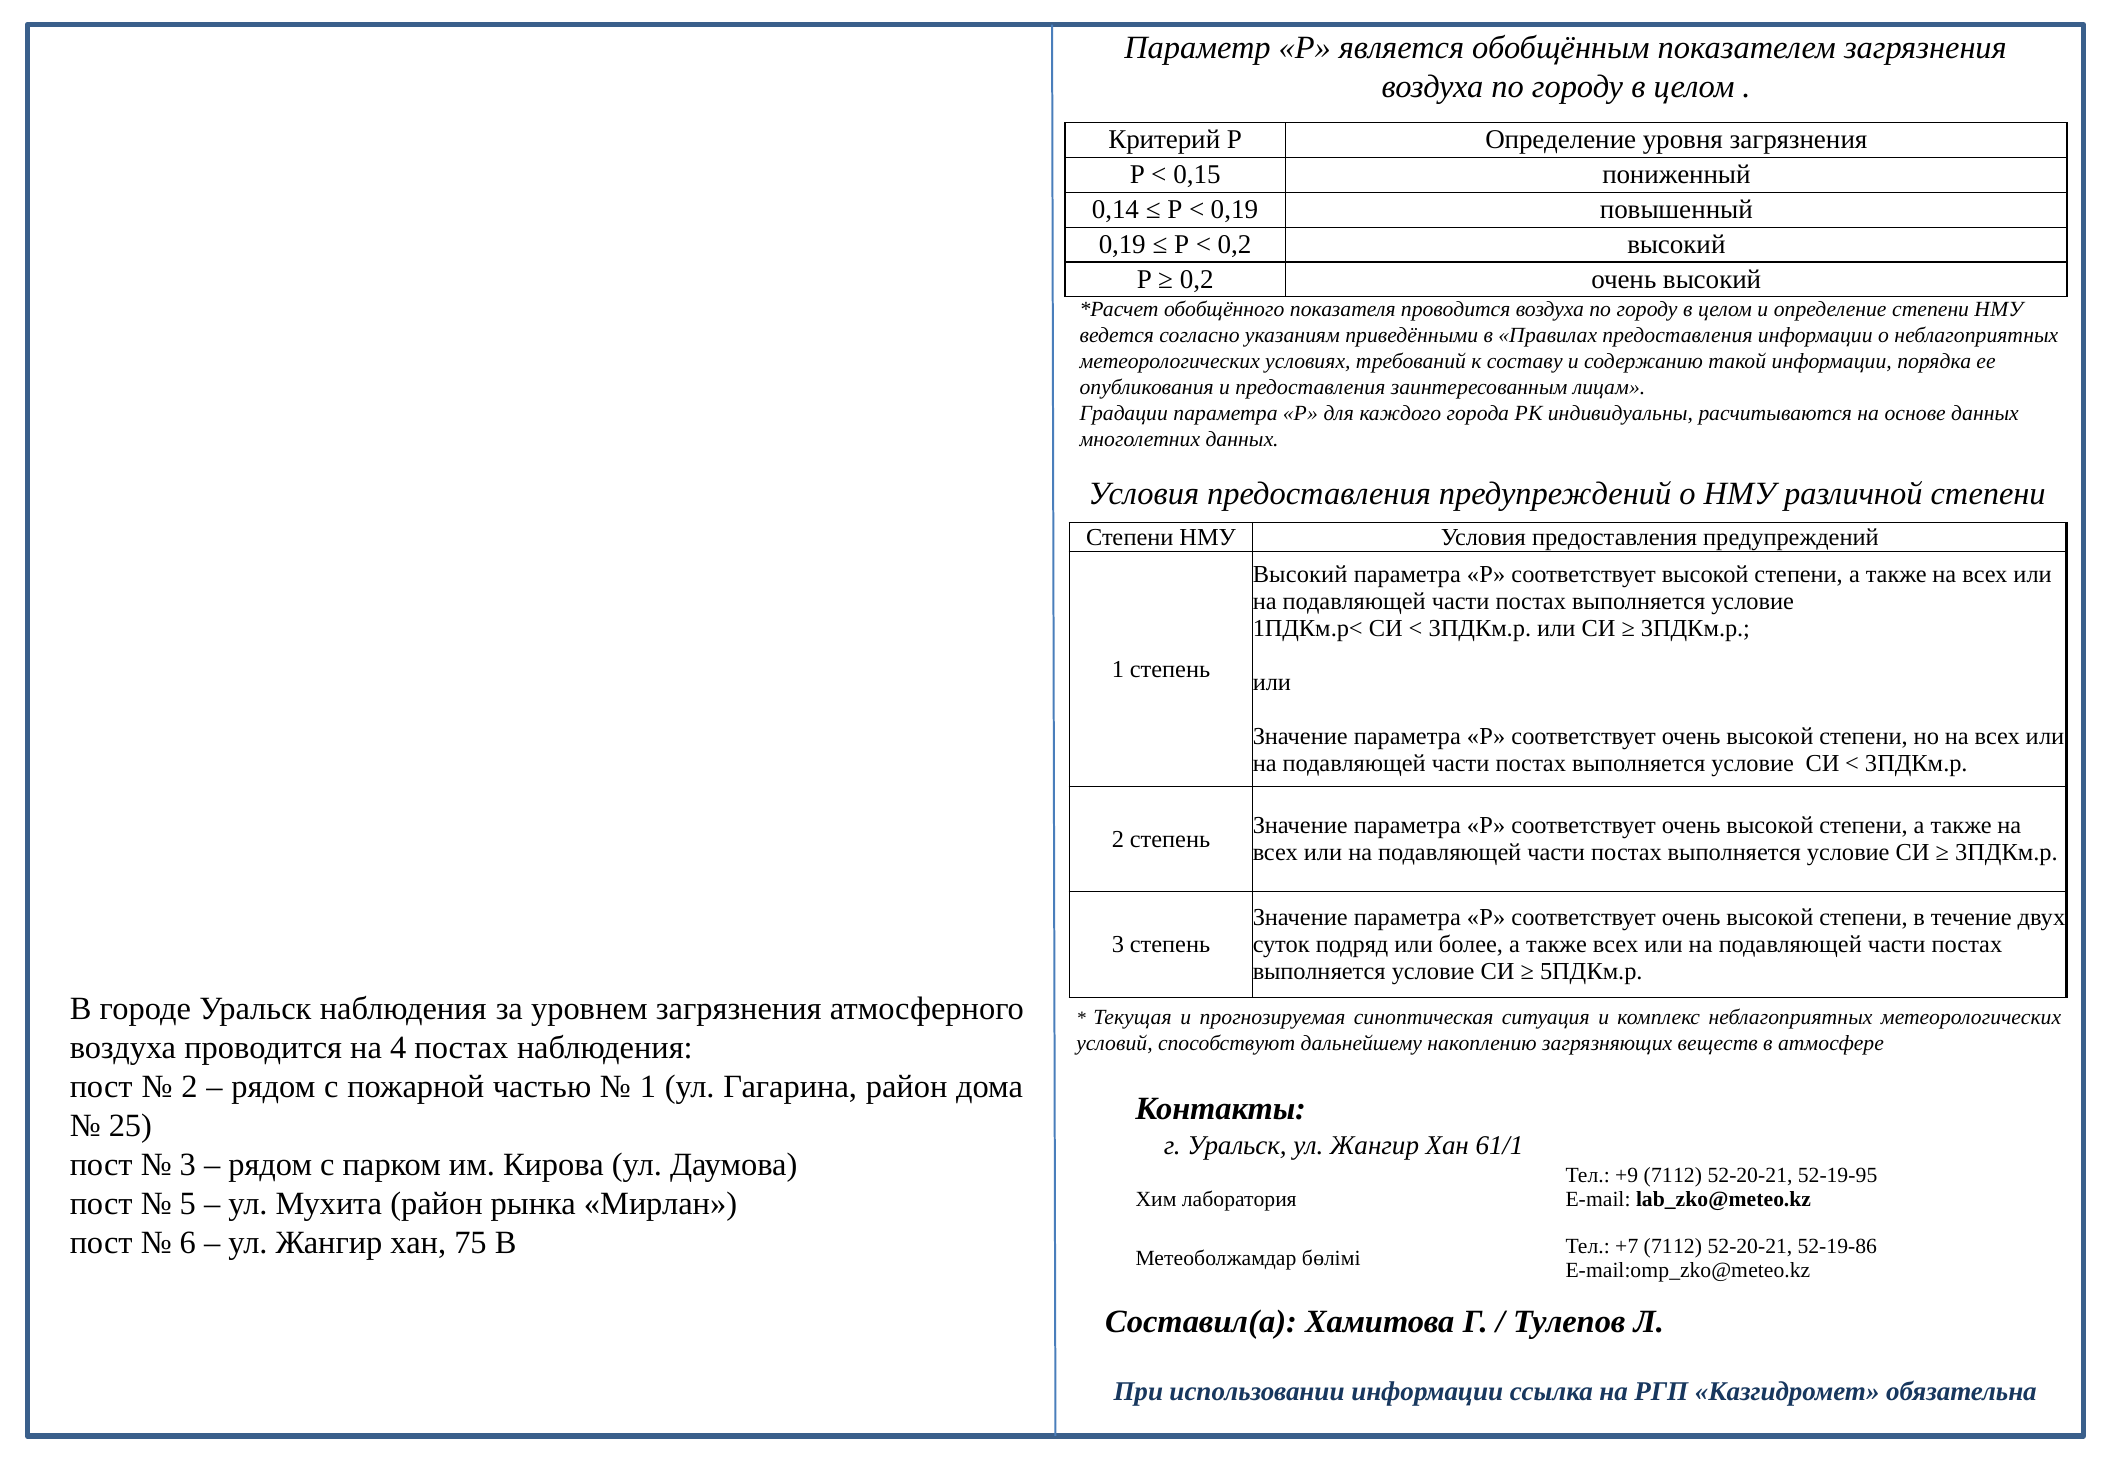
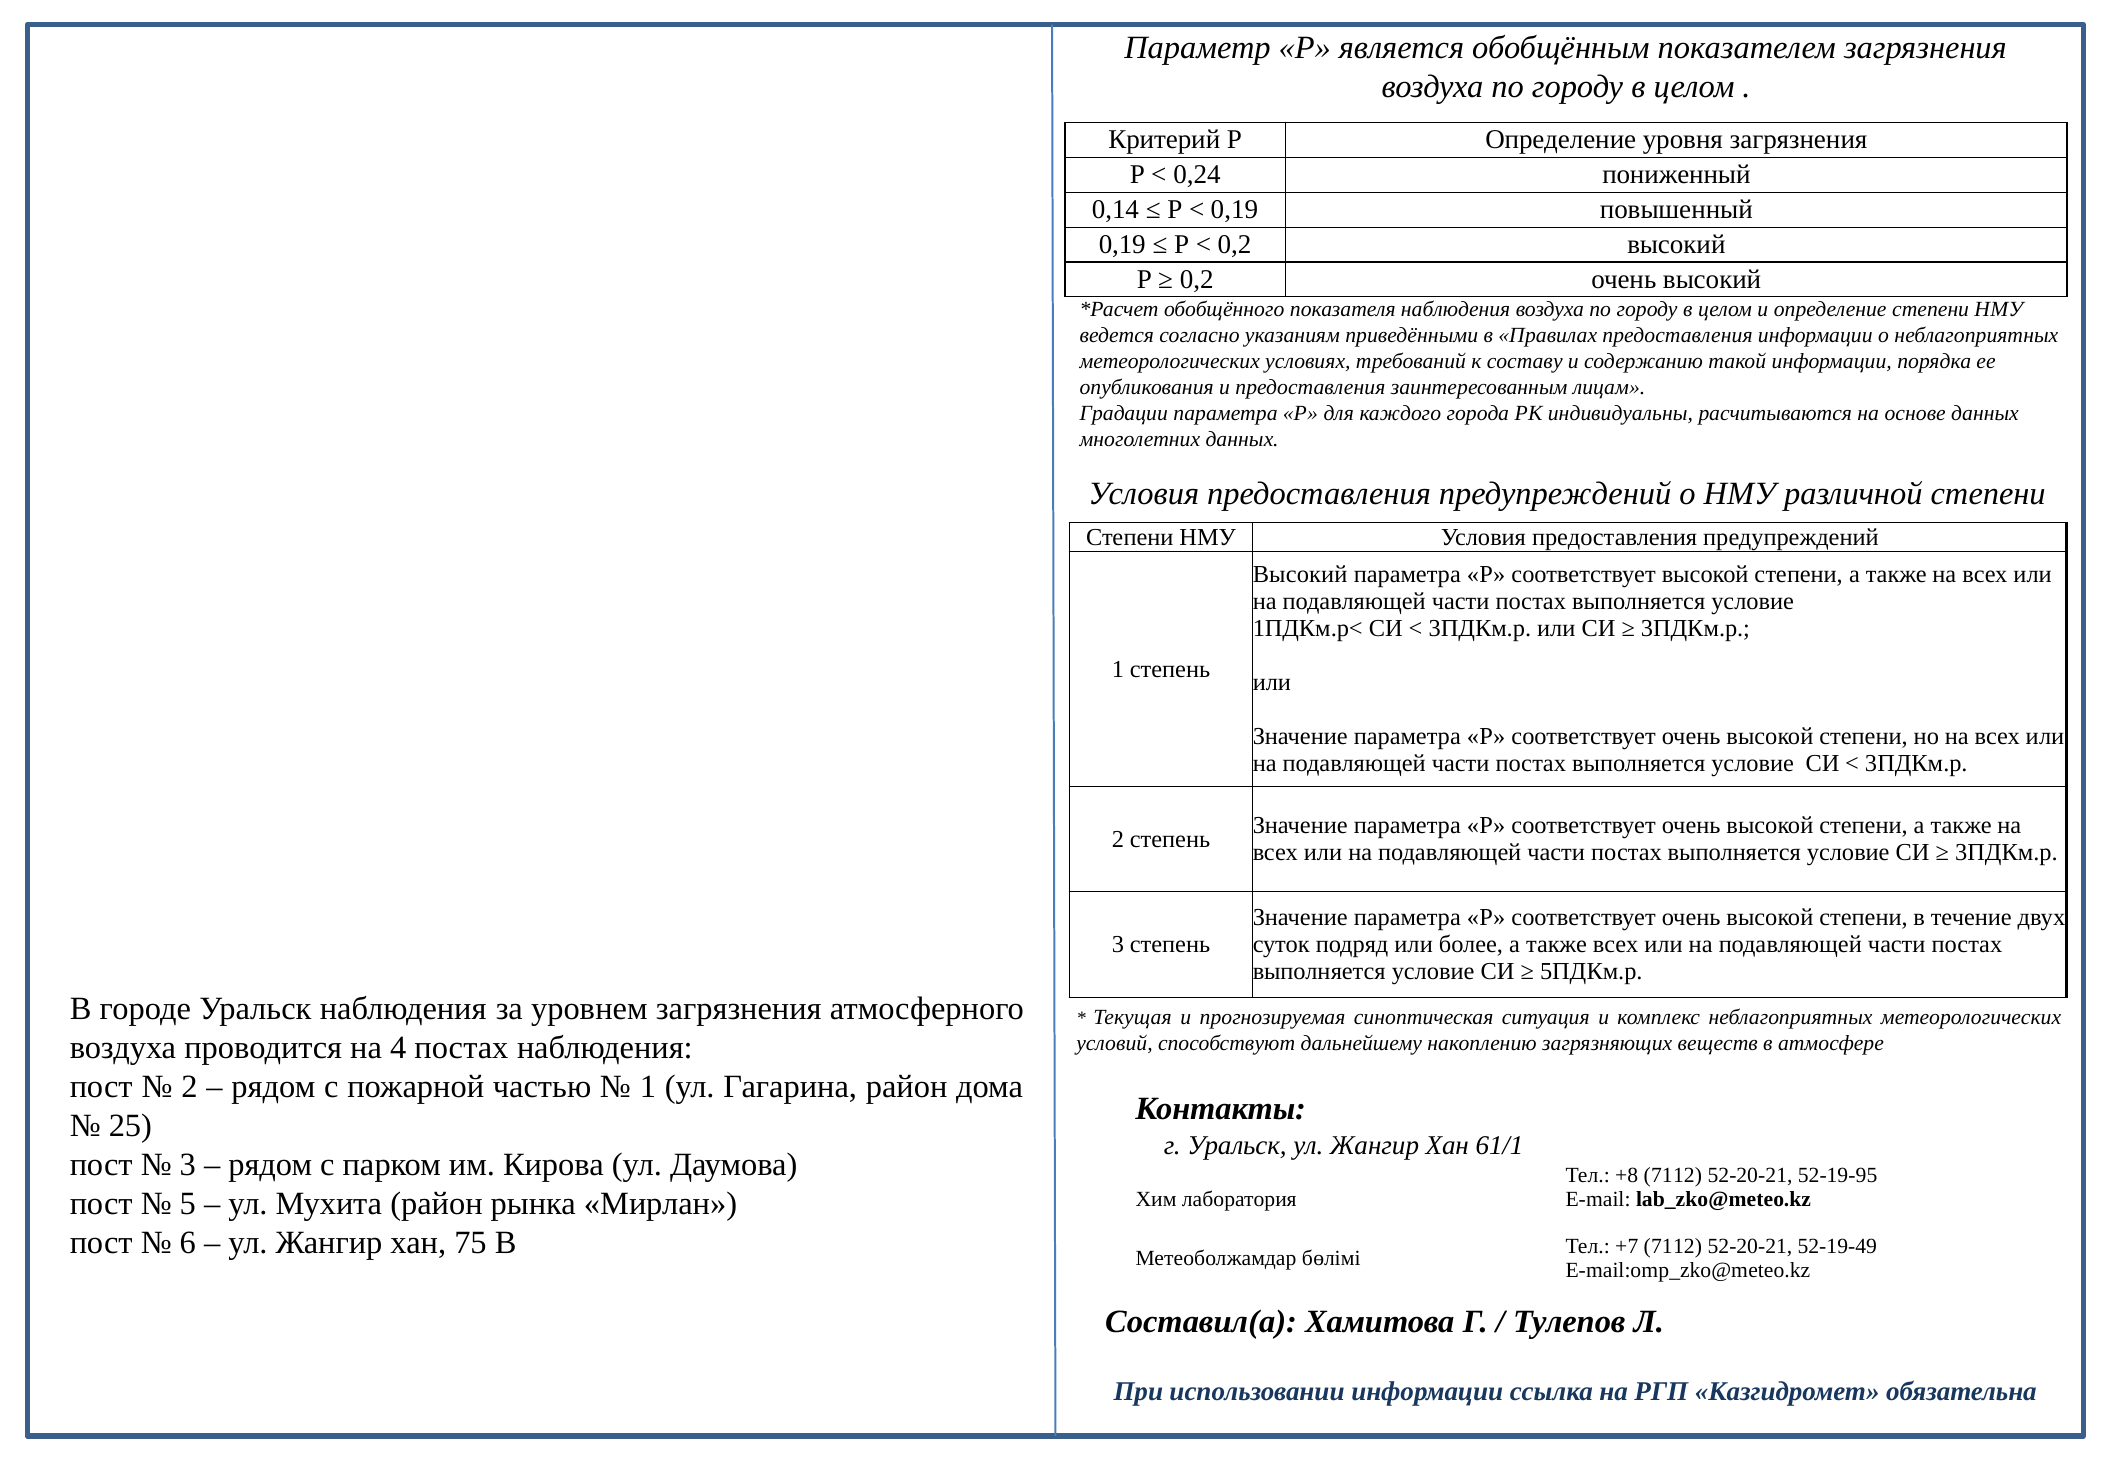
0,15: 0,15 -> 0,24
показателя проводится: проводится -> наблюдения
+9: +9 -> +8
52-19-86: 52-19-86 -> 52-19-49
